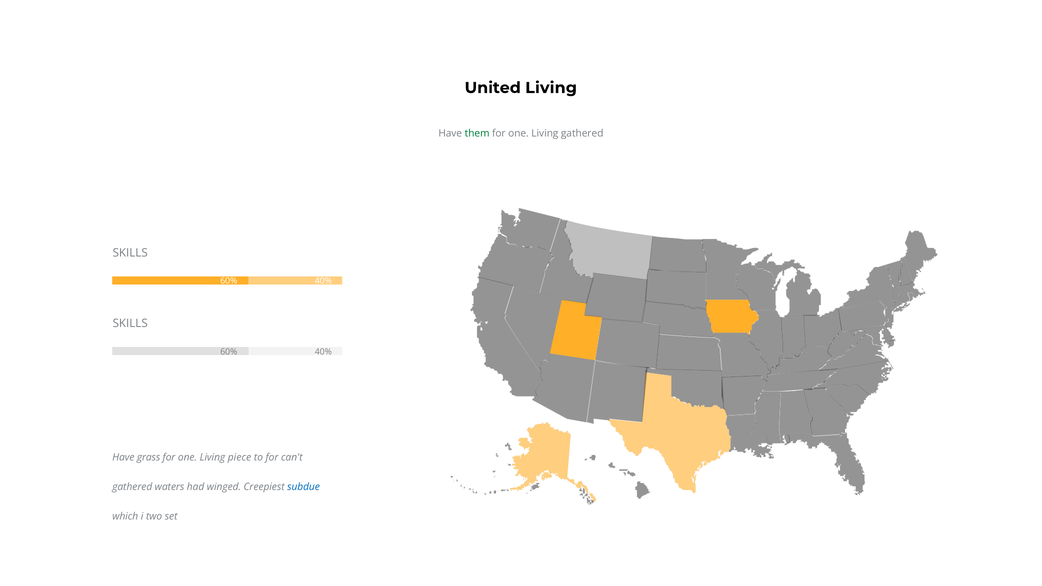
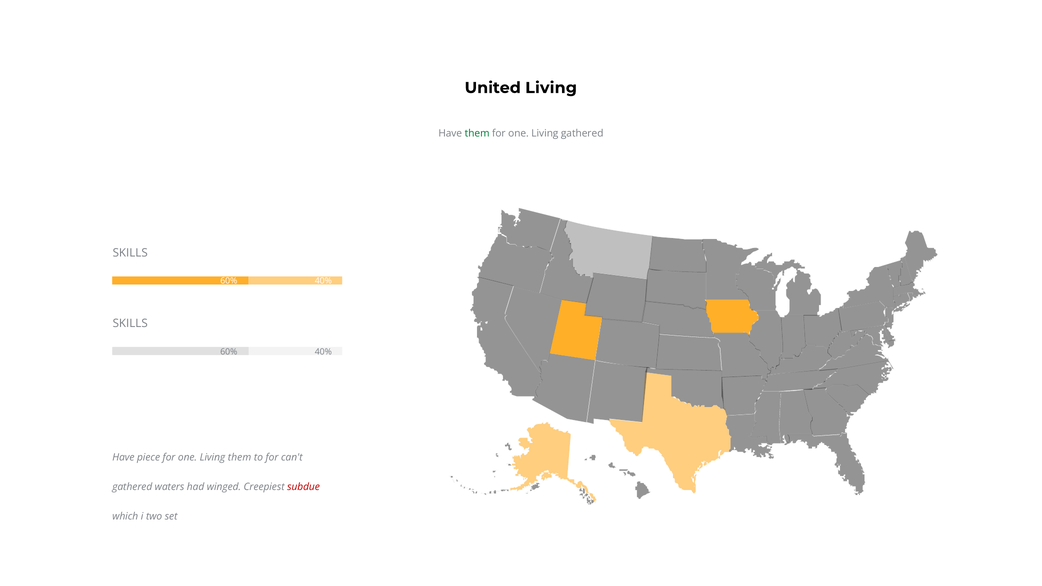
grass: grass -> piece
Living piece: piece -> them
subdue colour: blue -> red
